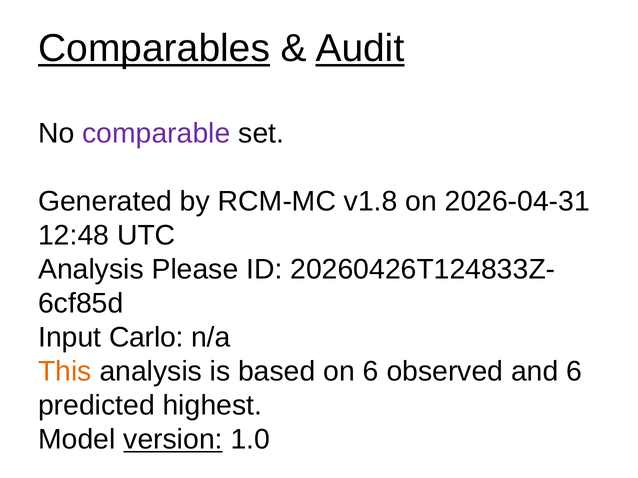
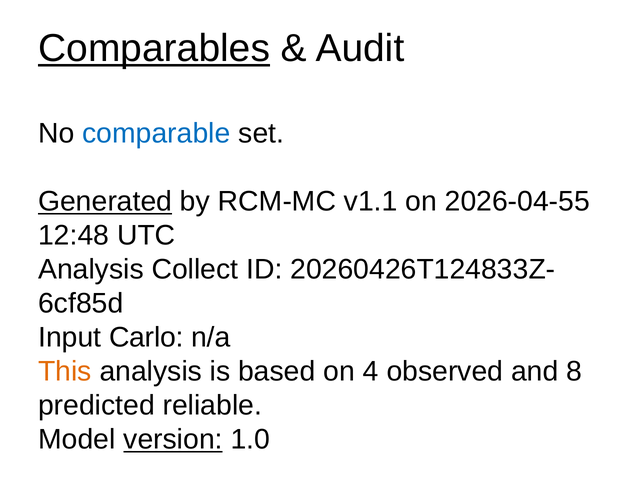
Audit underline: present -> none
comparable colour: purple -> blue
Generated underline: none -> present
v1.8: v1.8 -> v1.1
2026-04-31: 2026-04-31 -> 2026-04-55
Please: Please -> Collect
on 6: 6 -> 4
and 6: 6 -> 8
highest: highest -> reliable
